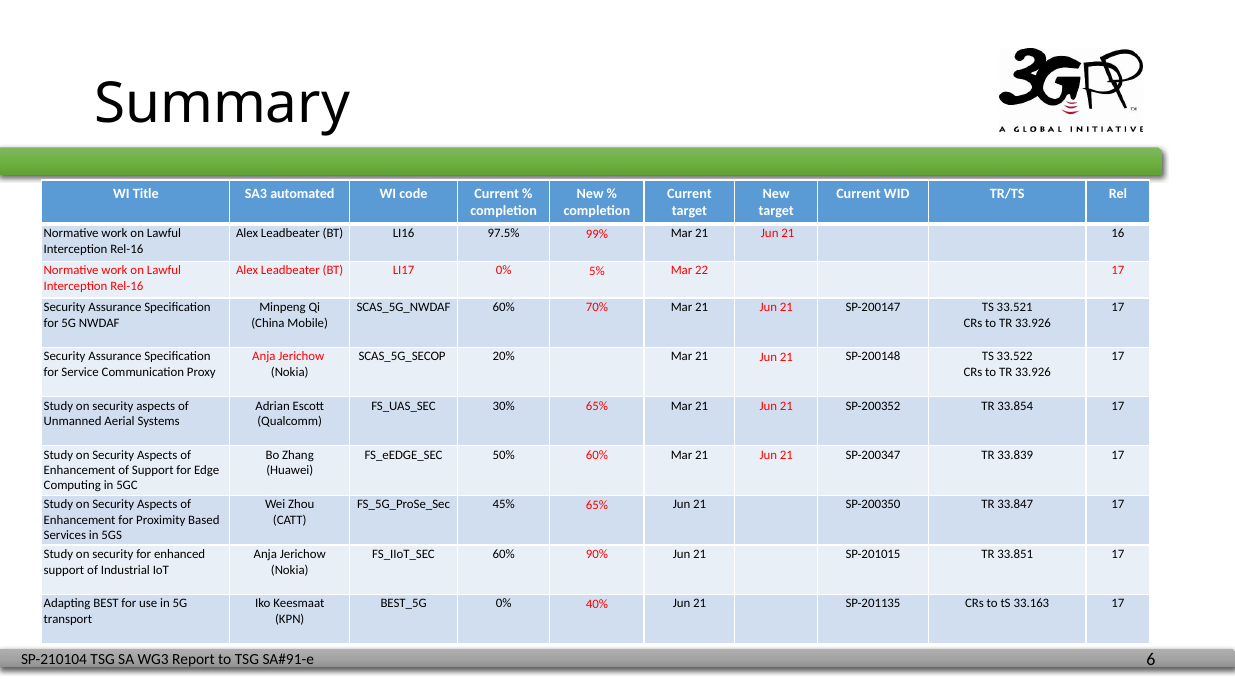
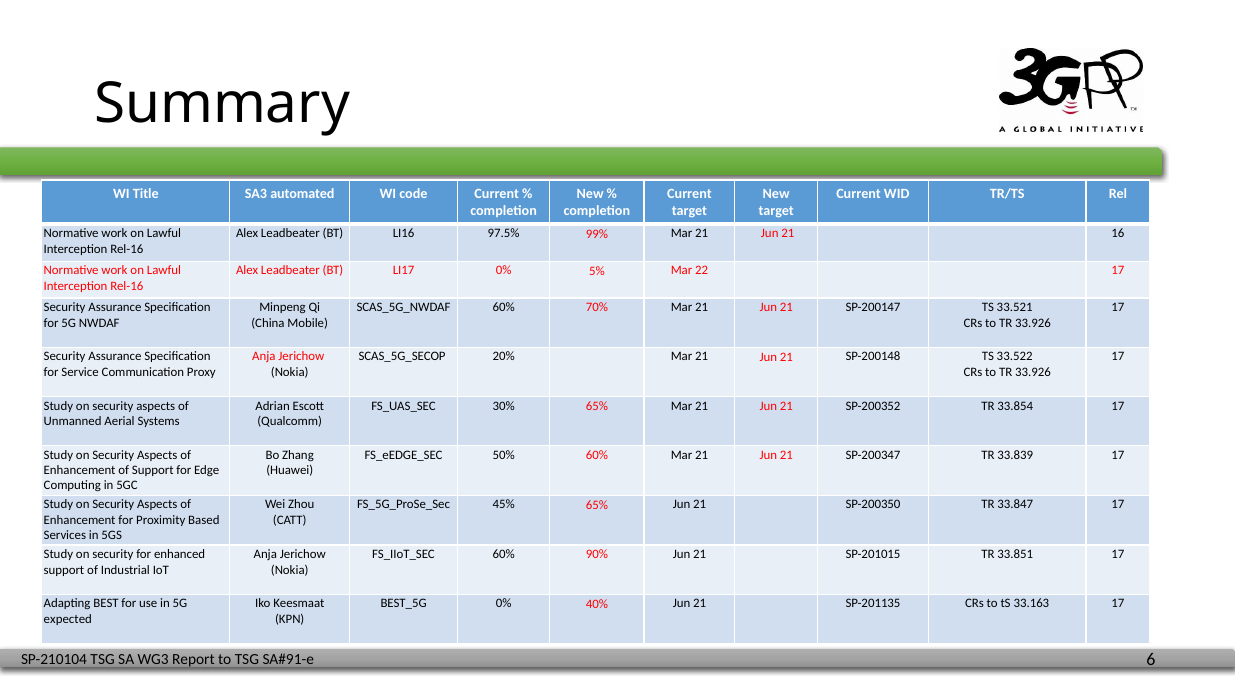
transport: transport -> expected
